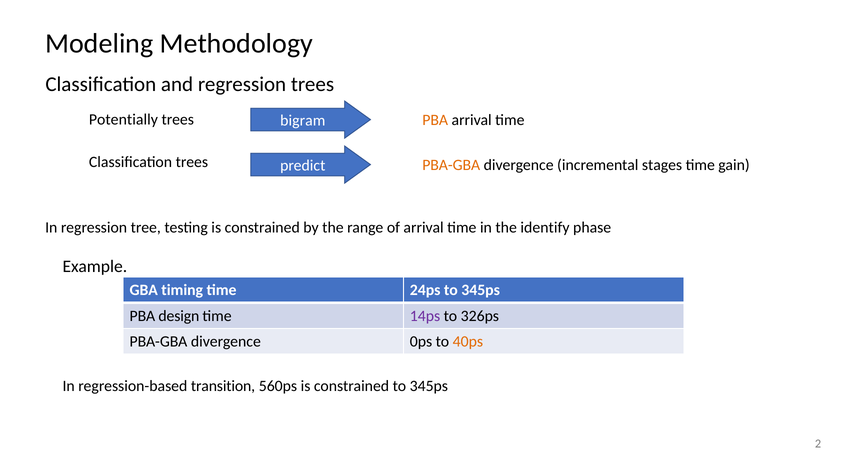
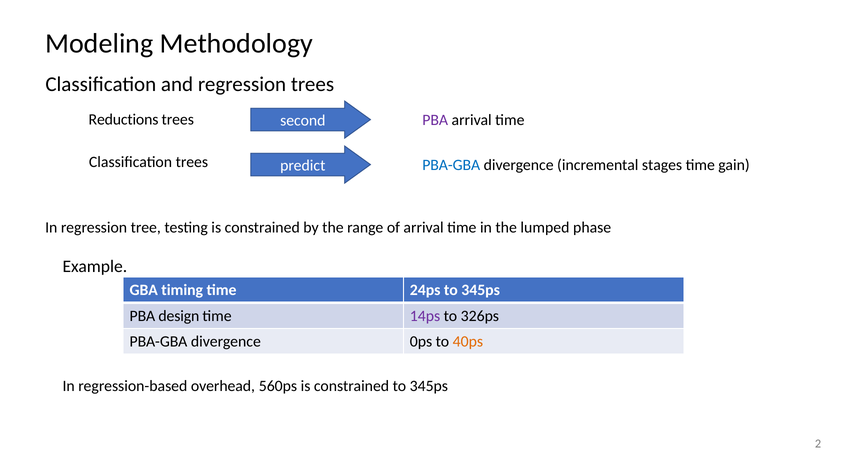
Potentially: Potentially -> Reductions
PBA at (435, 120) colour: orange -> purple
bigram: bigram -> second
PBA-GBA at (451, 165) colour: orange -> blue
identify: identify -> lumped
transition: transition -> overhead
